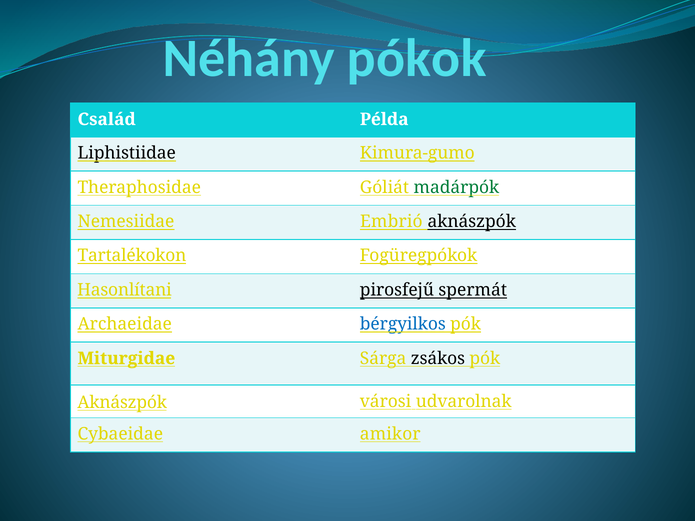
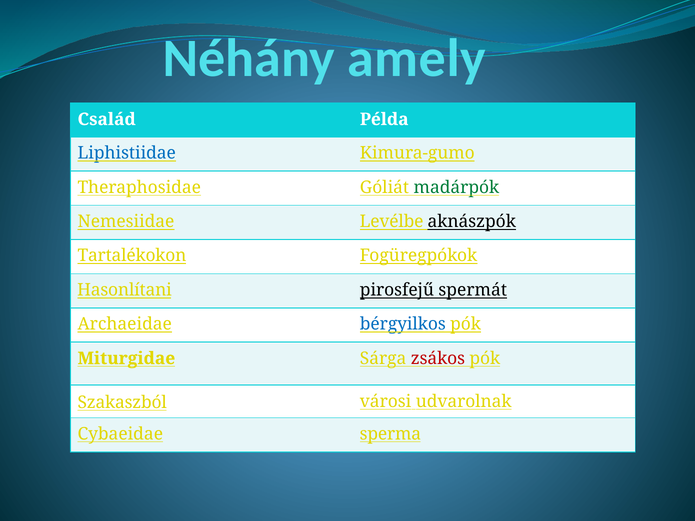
pókok: pókok -> amely
Liphistiidae colour: black -> blue
Embrió: Embrió -> Levélbe
zsákos colour: black -> red
Aknászpók at (122, 403): Aknászpók -> Szakaszból
amikor: amikor -> sperma
